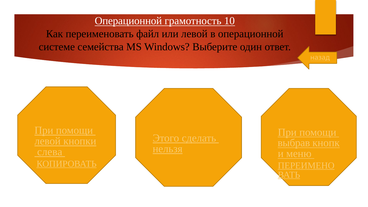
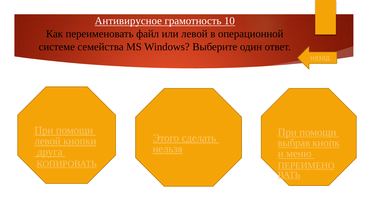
Операционной at (128, 21): Операционной -> Антивирусное
слева: слева -> друга
